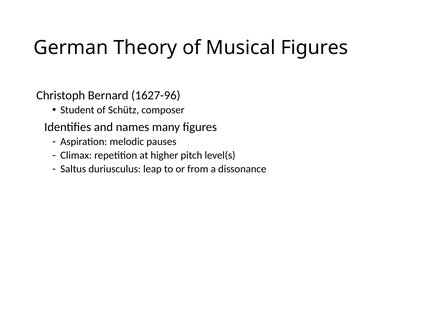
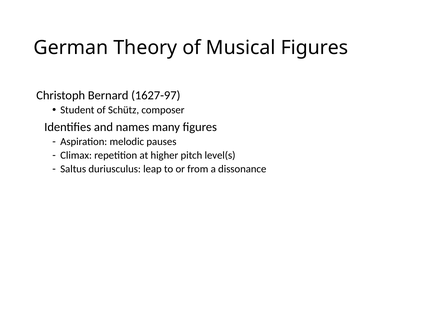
1627-96: 1627-96 -> 1627-97
